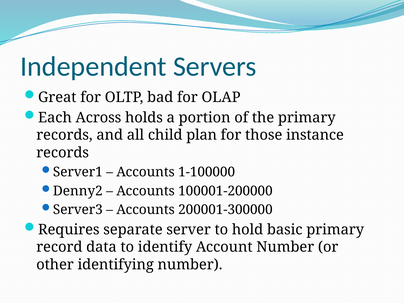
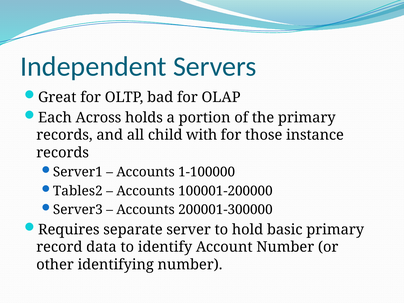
plan: plan -> with
Denny2: Denny2 -> Tables2
